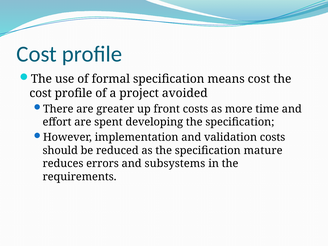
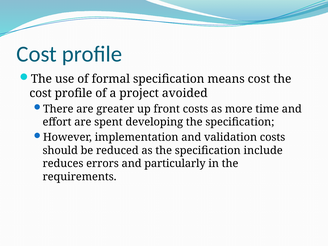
mature: mature -> include
subsystems: subsystems -> particularly
